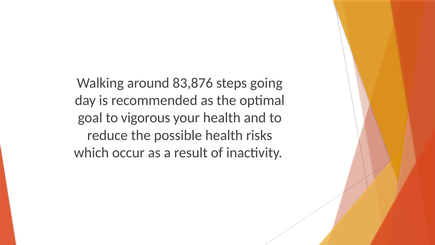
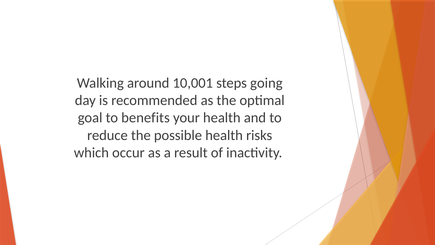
83,876: 83,876 -> 10,001
vigorous: vigorous -> benefits
